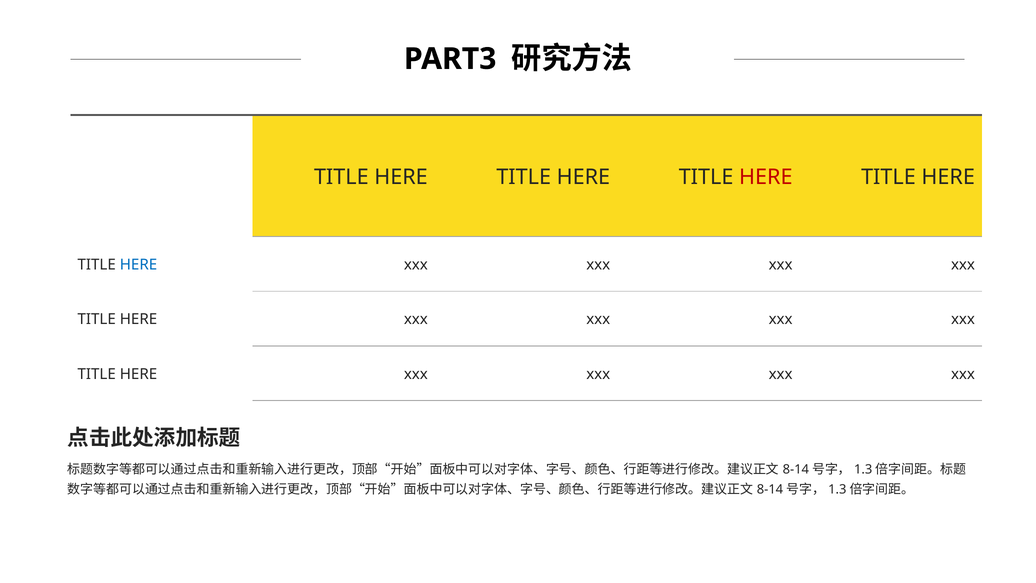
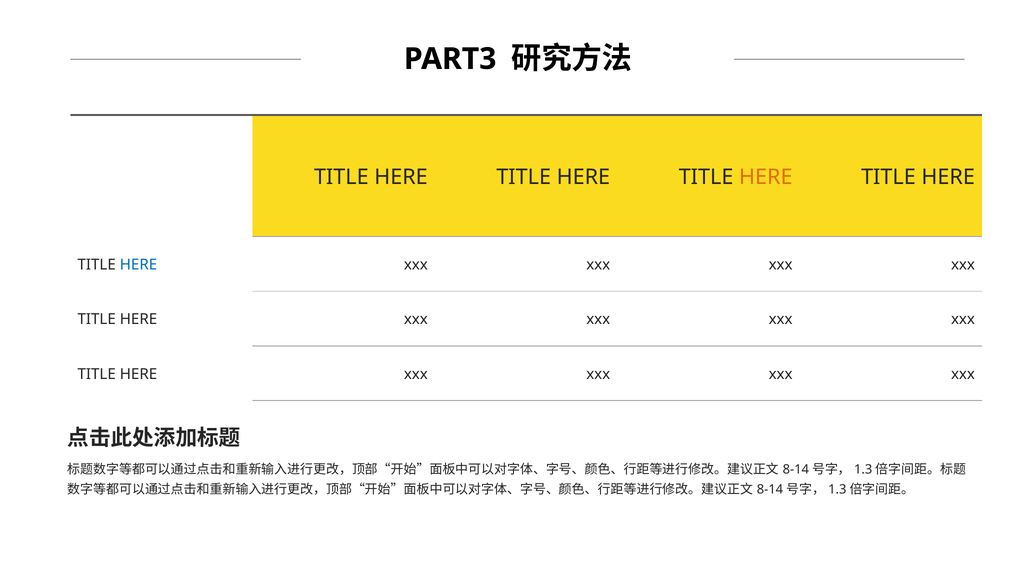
HERE at (766, 177) colour: red -> orange
